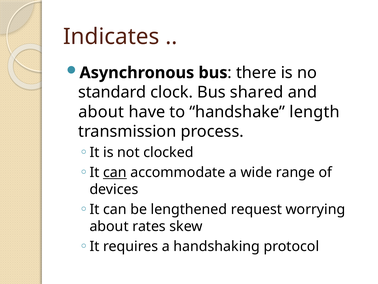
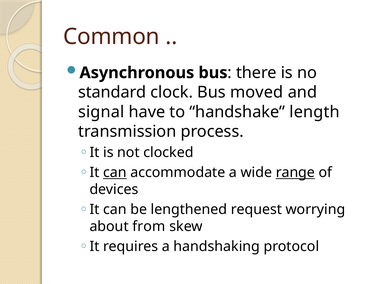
Indicates: Indicates -> Common
shared: shared -> moved
about at (101, 112): about -> signal
range underline: none -> present
rates: rates -> from
